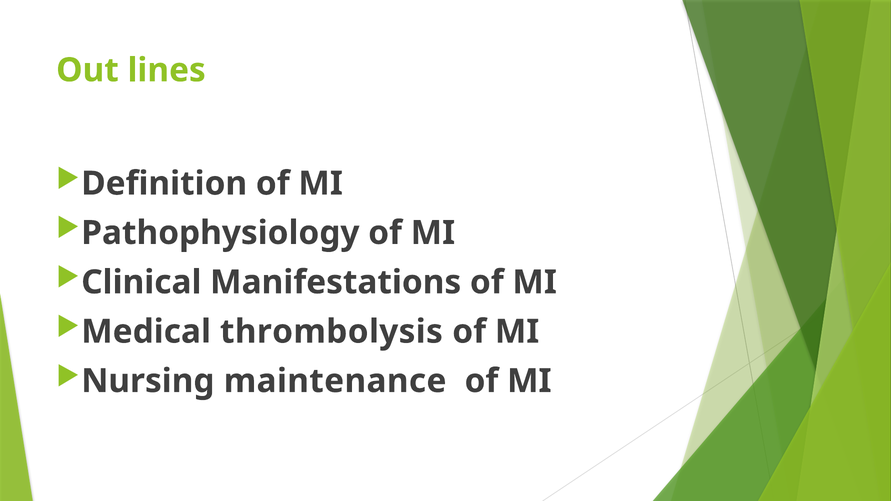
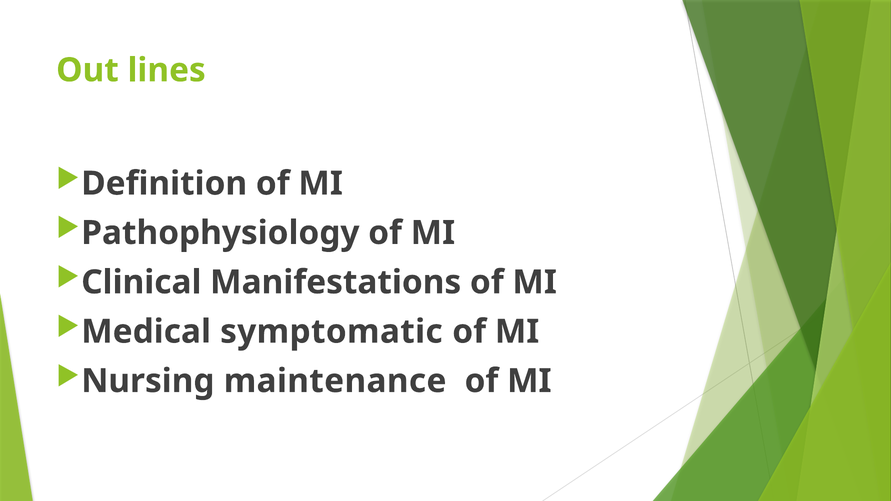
thrombolysis: thrombolysis -> symptomatic
